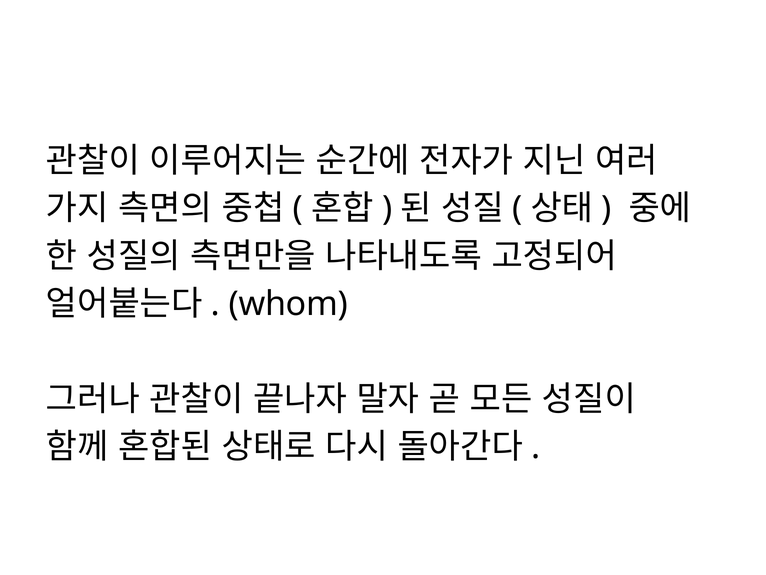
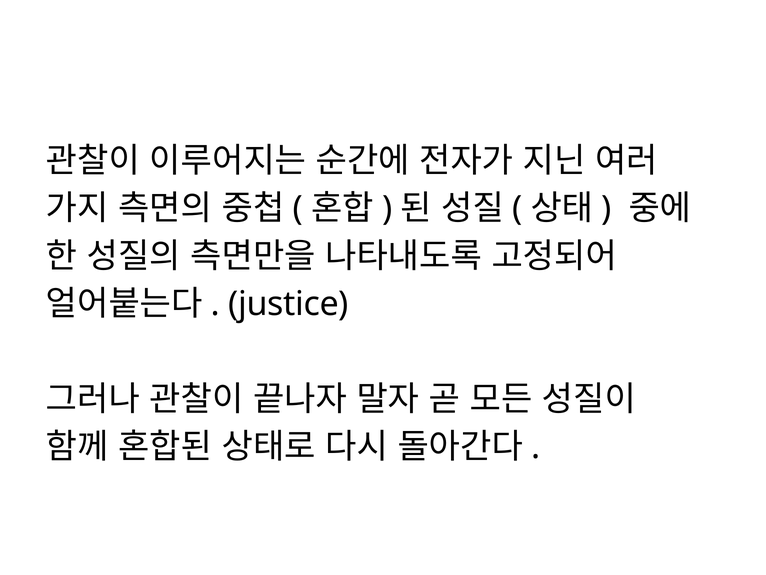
whom: whom -> justice
